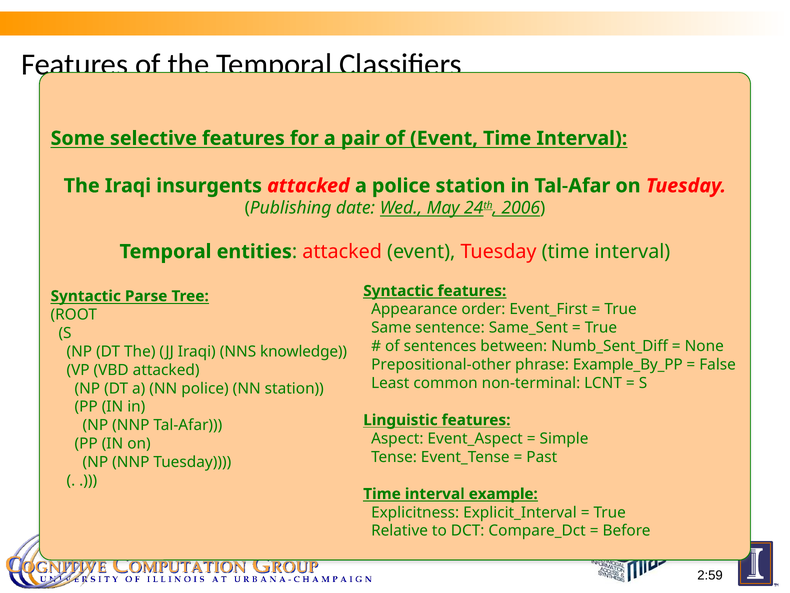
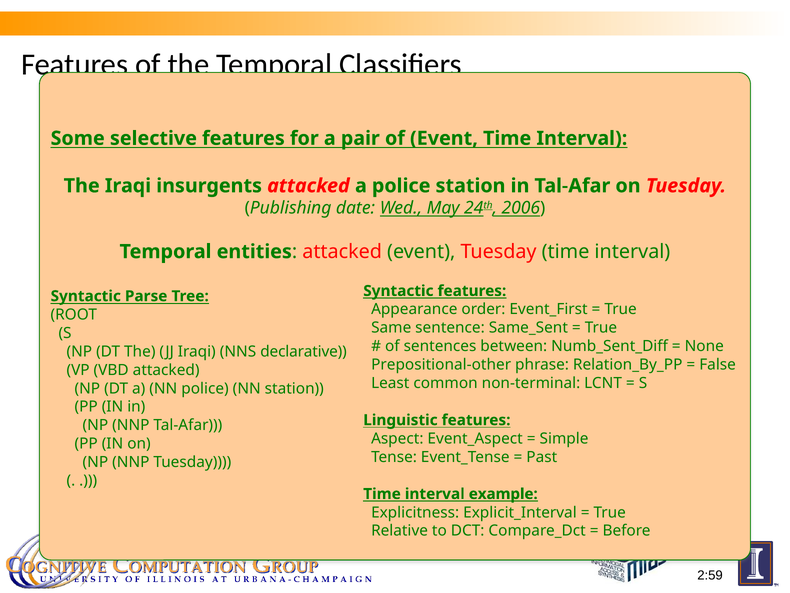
knowledge: knowledge -> declarative
Example_By_PP: Example_By_PP -> Relation_By_PP
